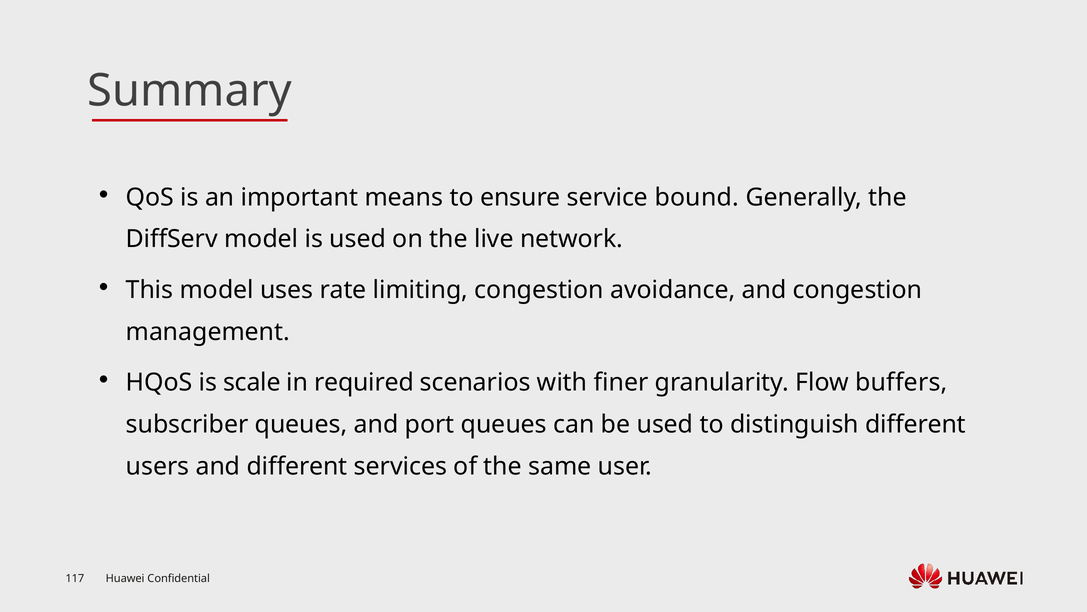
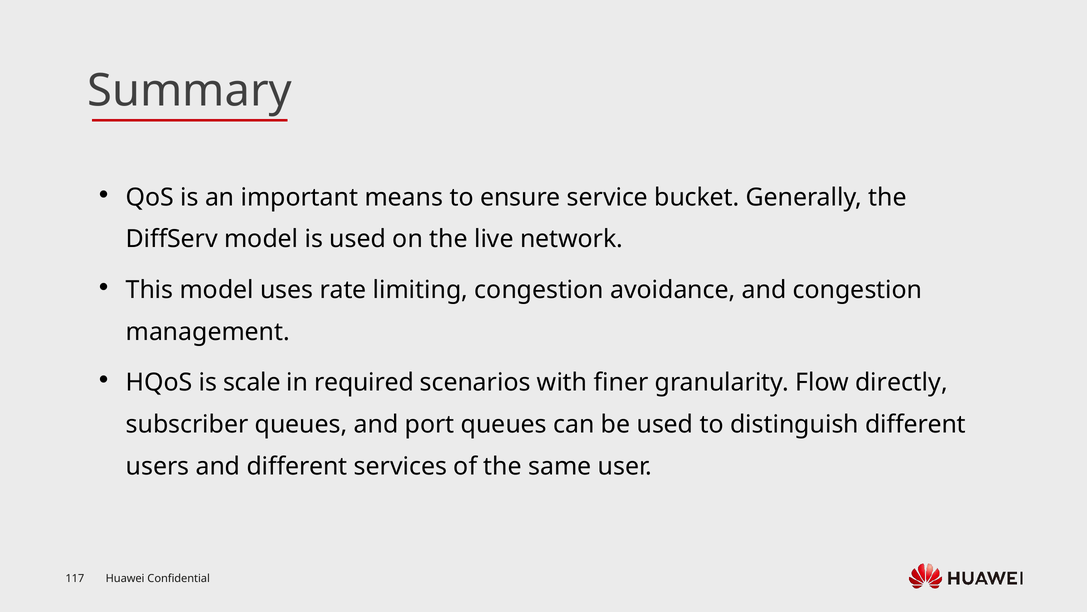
bound: bound -> bucket
buffers: buffers -> directly
